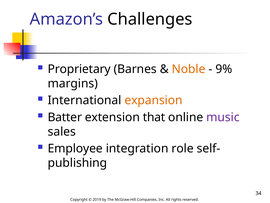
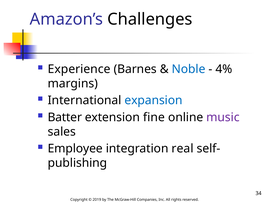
Proprietary: Proprietary -> Experience
Noble colour: orange -> blue
9%: 9% -> 4%
expansion colour: orange -> blue
that: that -> fine
role: role -> real
